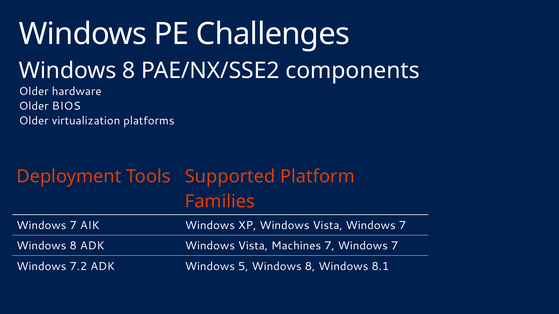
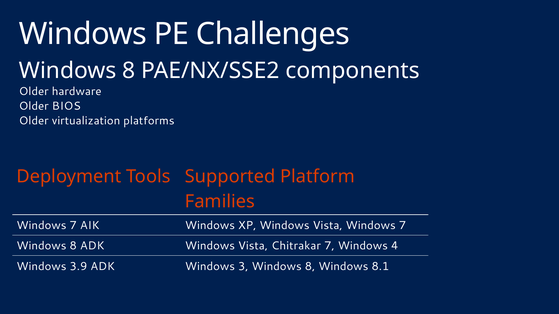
Machines: Machines -> Chitrakar
7 Windows 7: 7 -> 4
7.2: 7.2 -> 3.9
5: 5 -> 3
